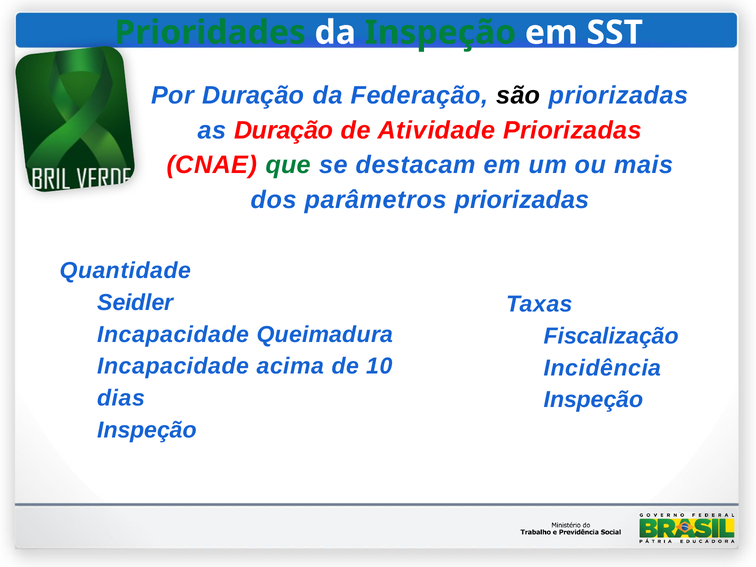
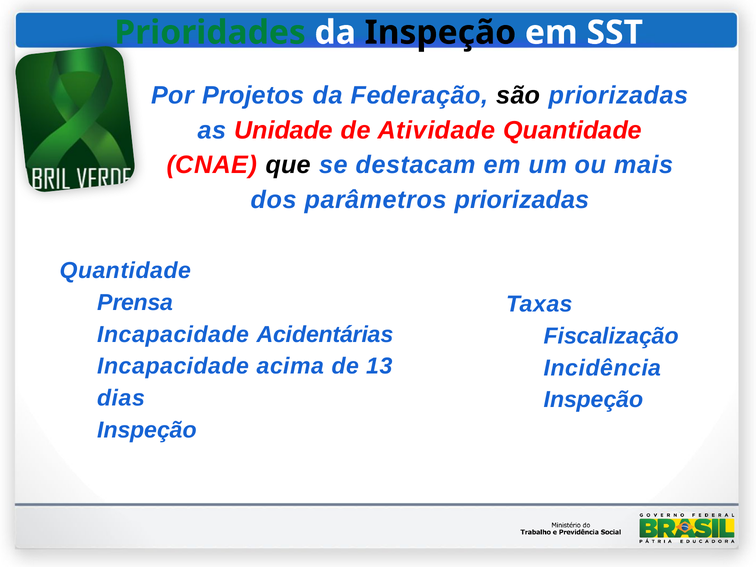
Inspeção at (440, 33) colour: green -> black
Por Duração: Duração -> Projetos
as Duração: Duração -> Unidade
Atividade Priorizadas: Priorizadas -> Quantidade
que colour: green -> black
Seidler: Seidler -> Prensa
Queimadura: Queimadura -> Acidentárias
10: 10 -> 13
